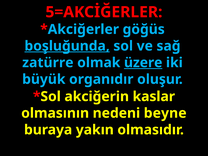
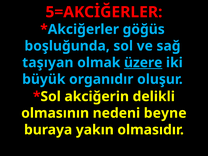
boşluğunda underline: present -> none
zatürre: zatürre -> taşıyan
kaslar: kaslar -> delikli
